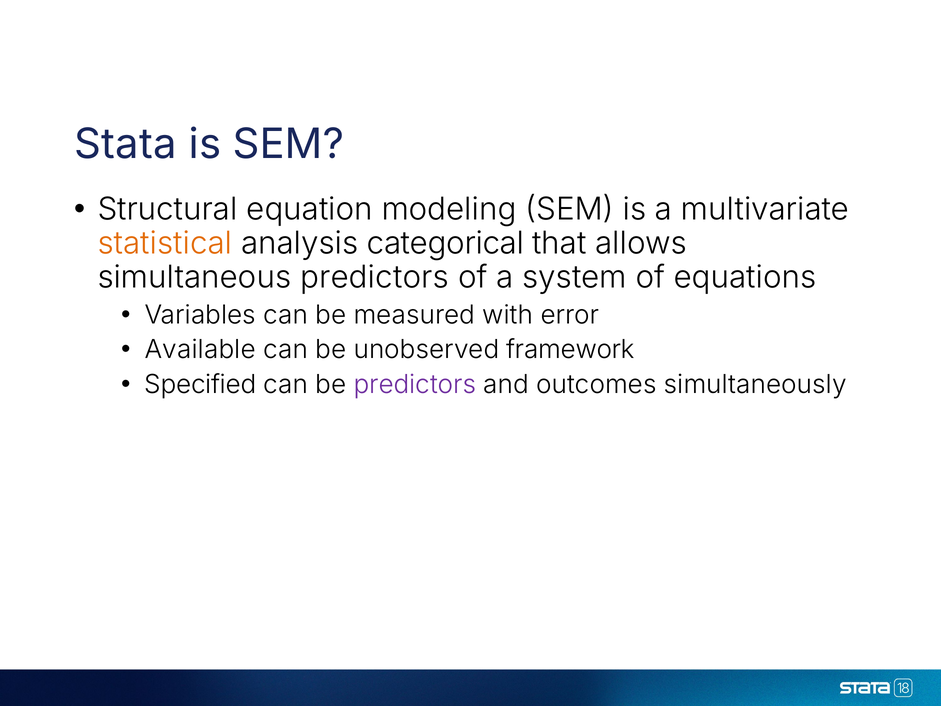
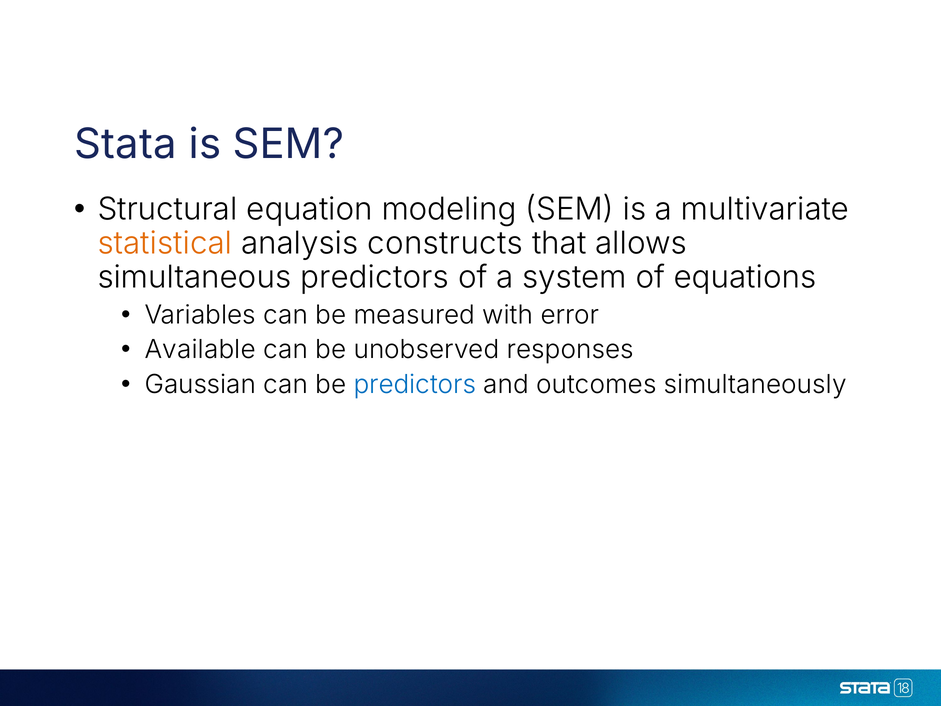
categorical: categorical -> constructs
framework: framework -> responses
Specified: Specified -> Gaussian
predictors at (415, 384) colour: purple -> blue
